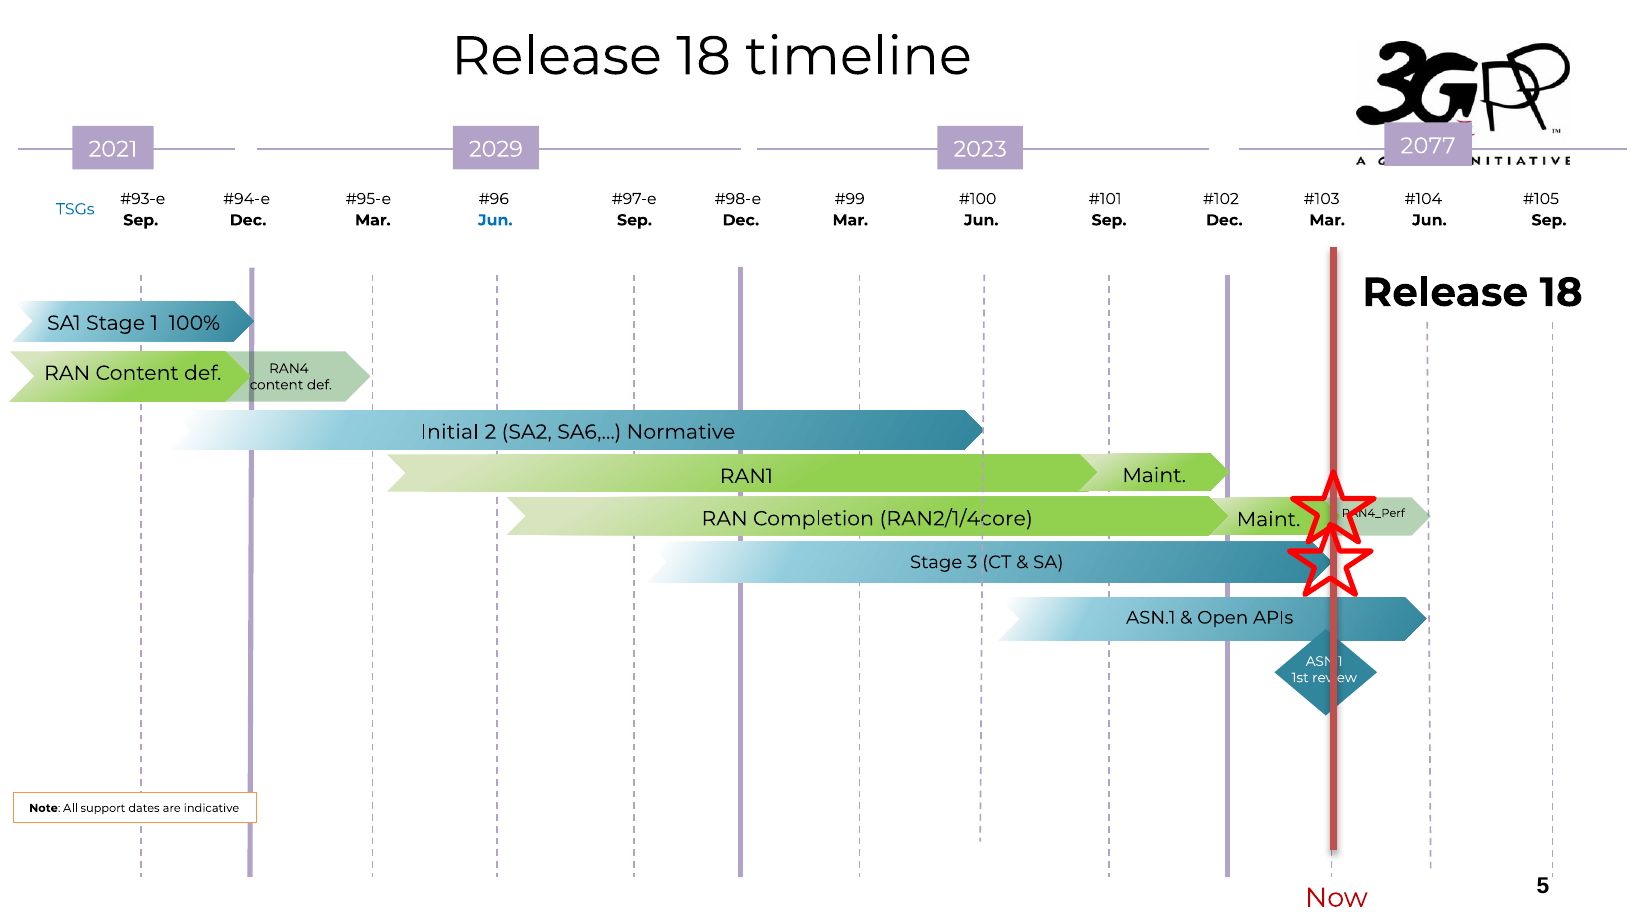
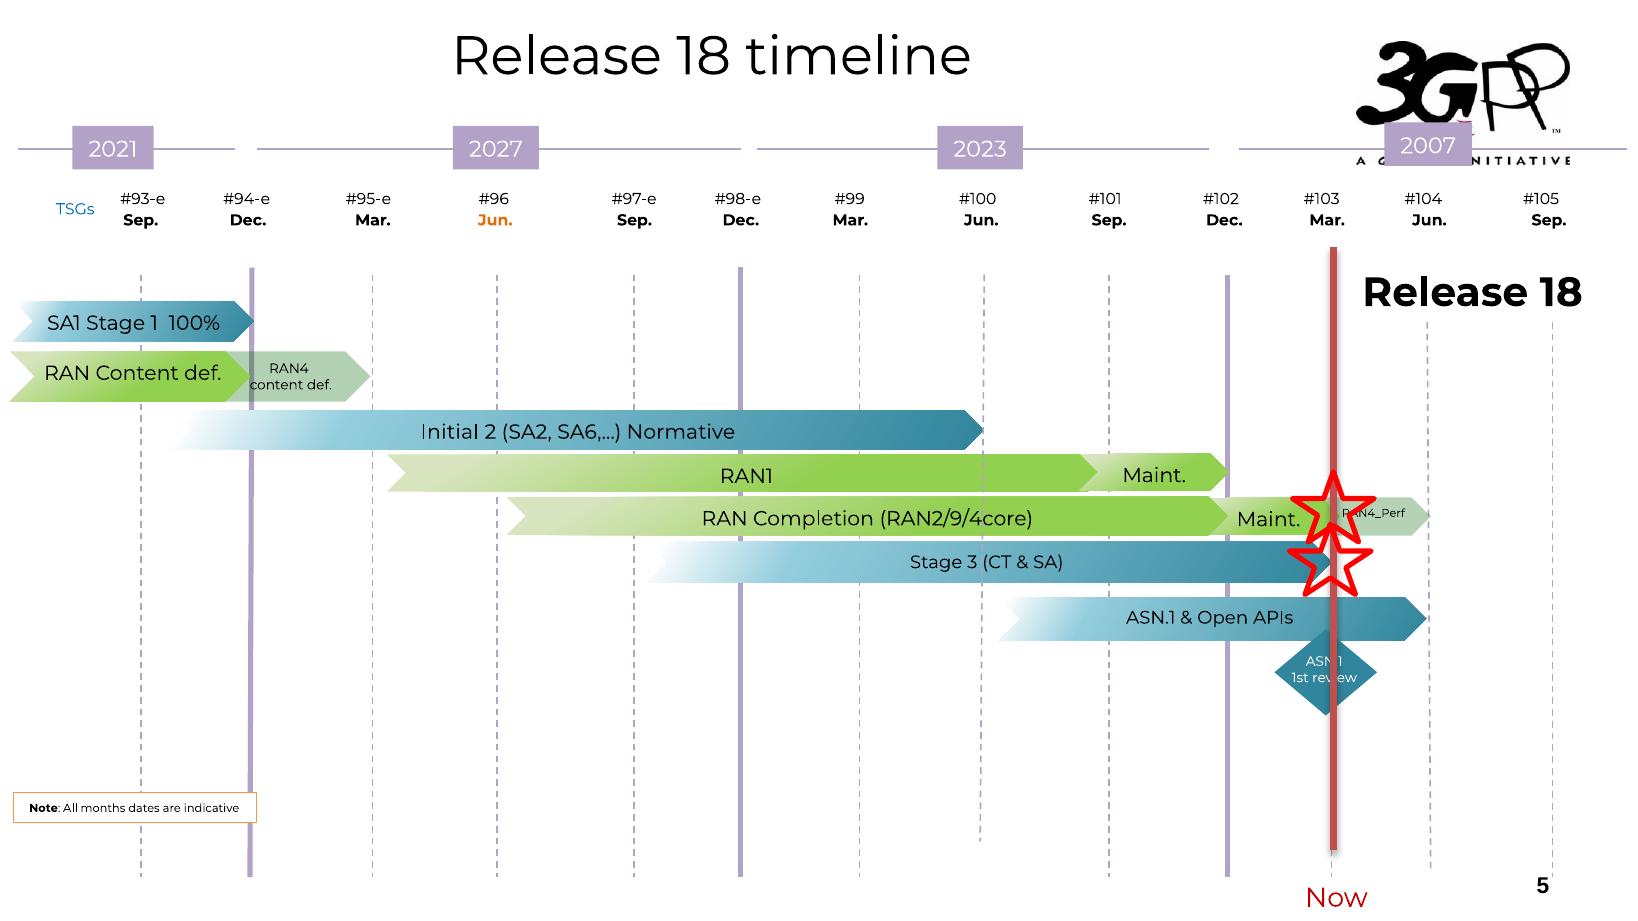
2077: 2077 -> 2007
2029: 2029 -> 2027
Jun at (495, 220) colour: blue -> orange
RAN2/1/4core: RAN2/1/4core -> RAN2/9/4core
support: support -> months
